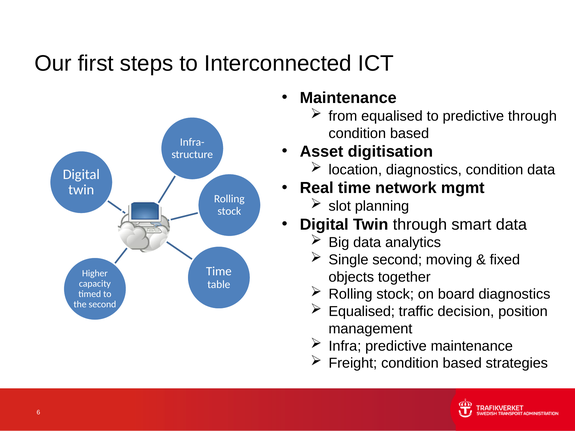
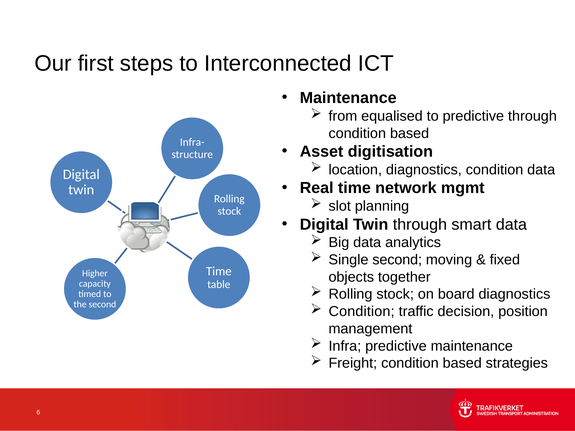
Equalised at (362, 312): Equalised -> Condition
